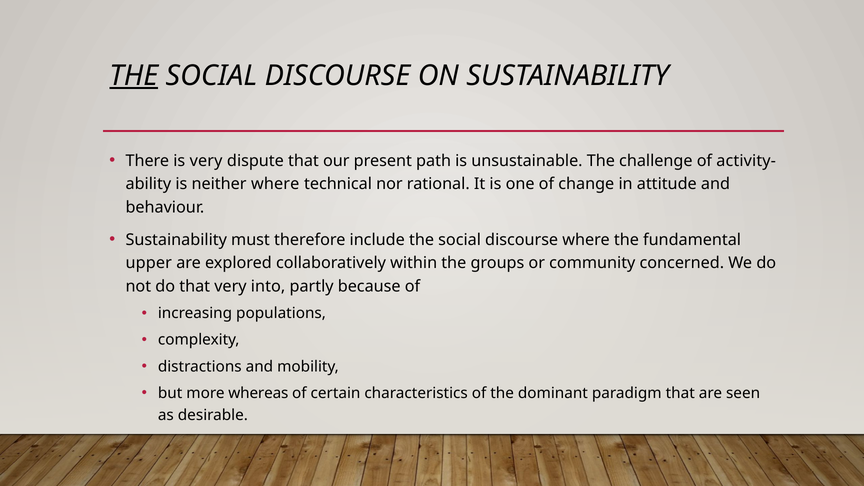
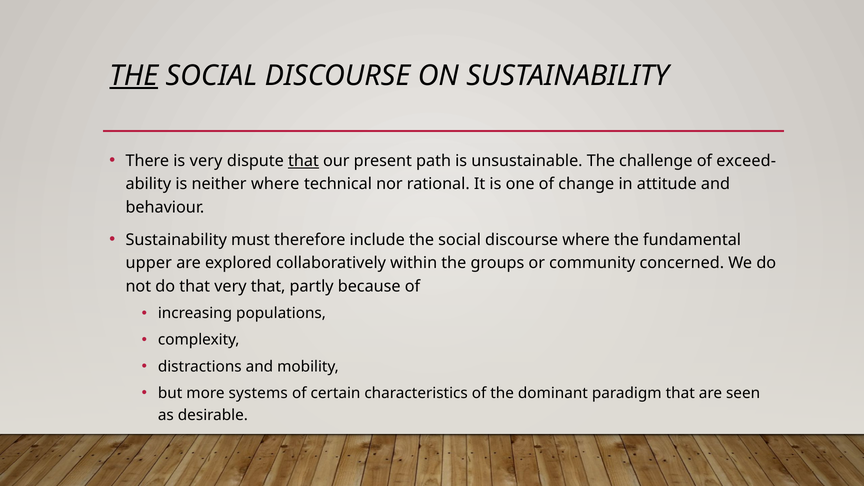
that at (303, 161) underline: none -> present
activity-: activity- -> exceed-
very into: into -> that
whereas: whereas -> systems
